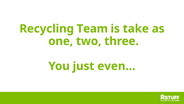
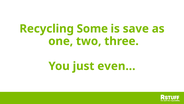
Team: Team -> Some
take: take -> save
